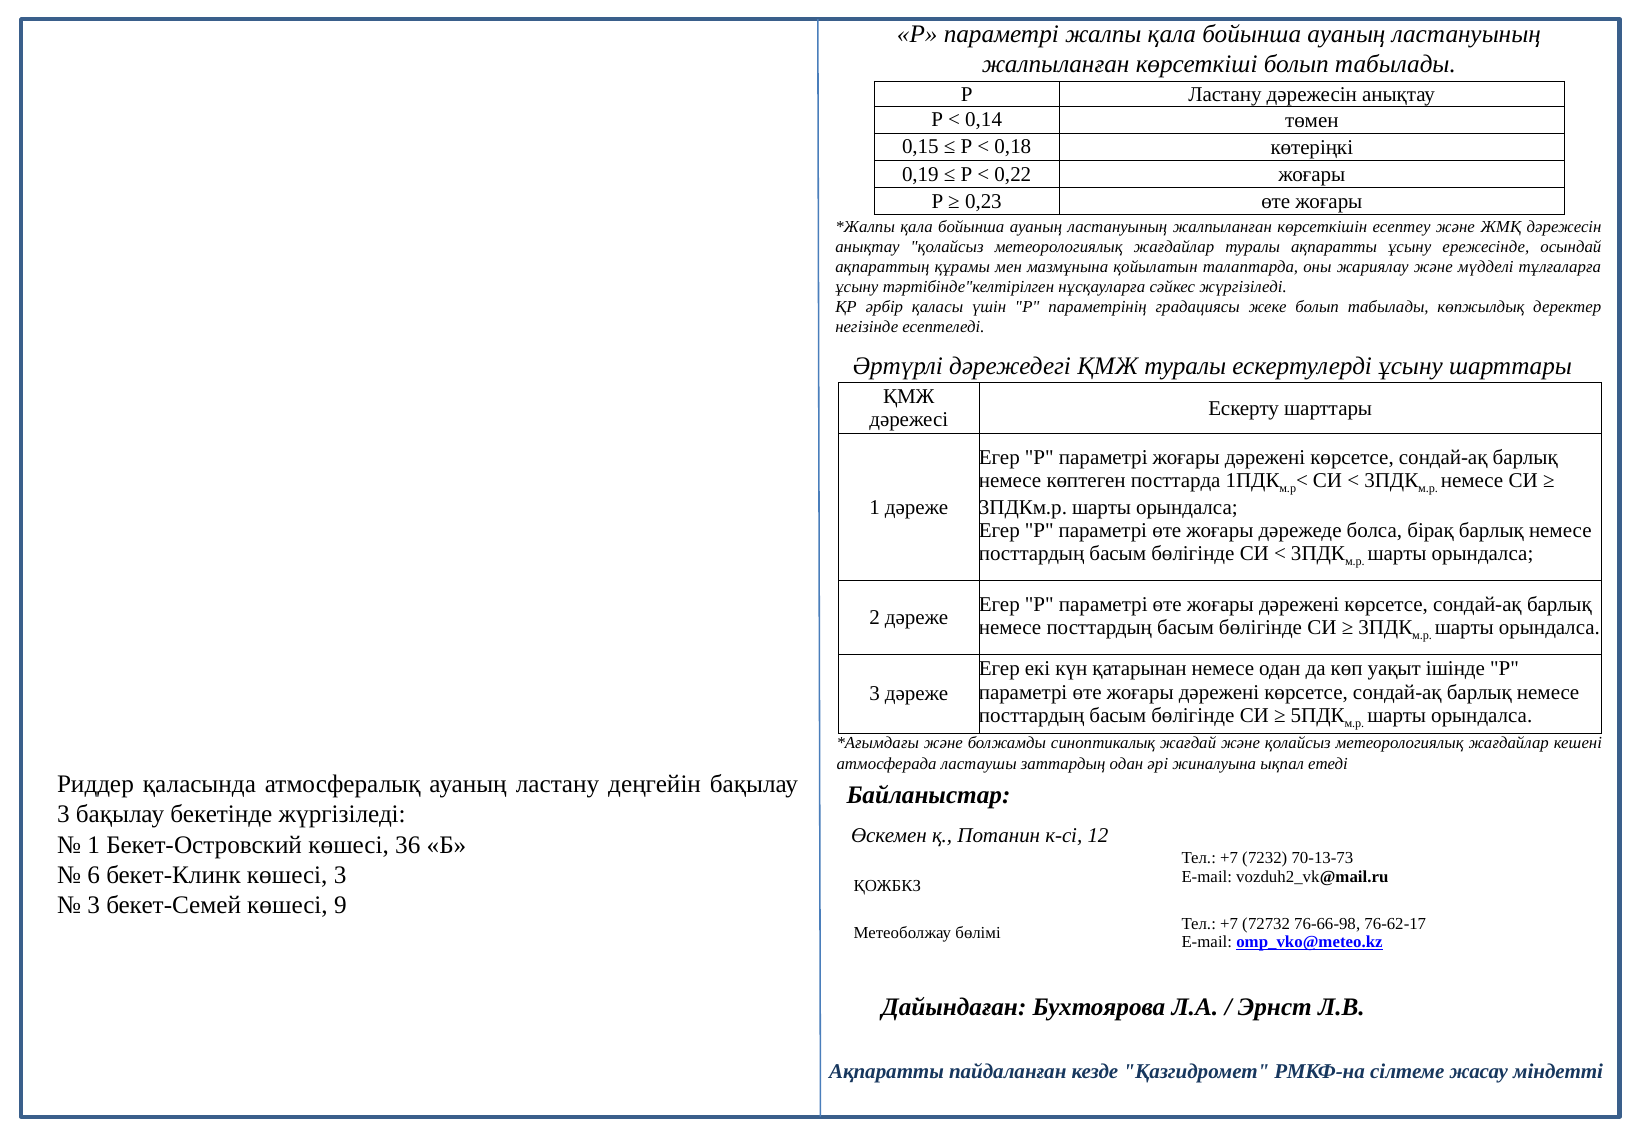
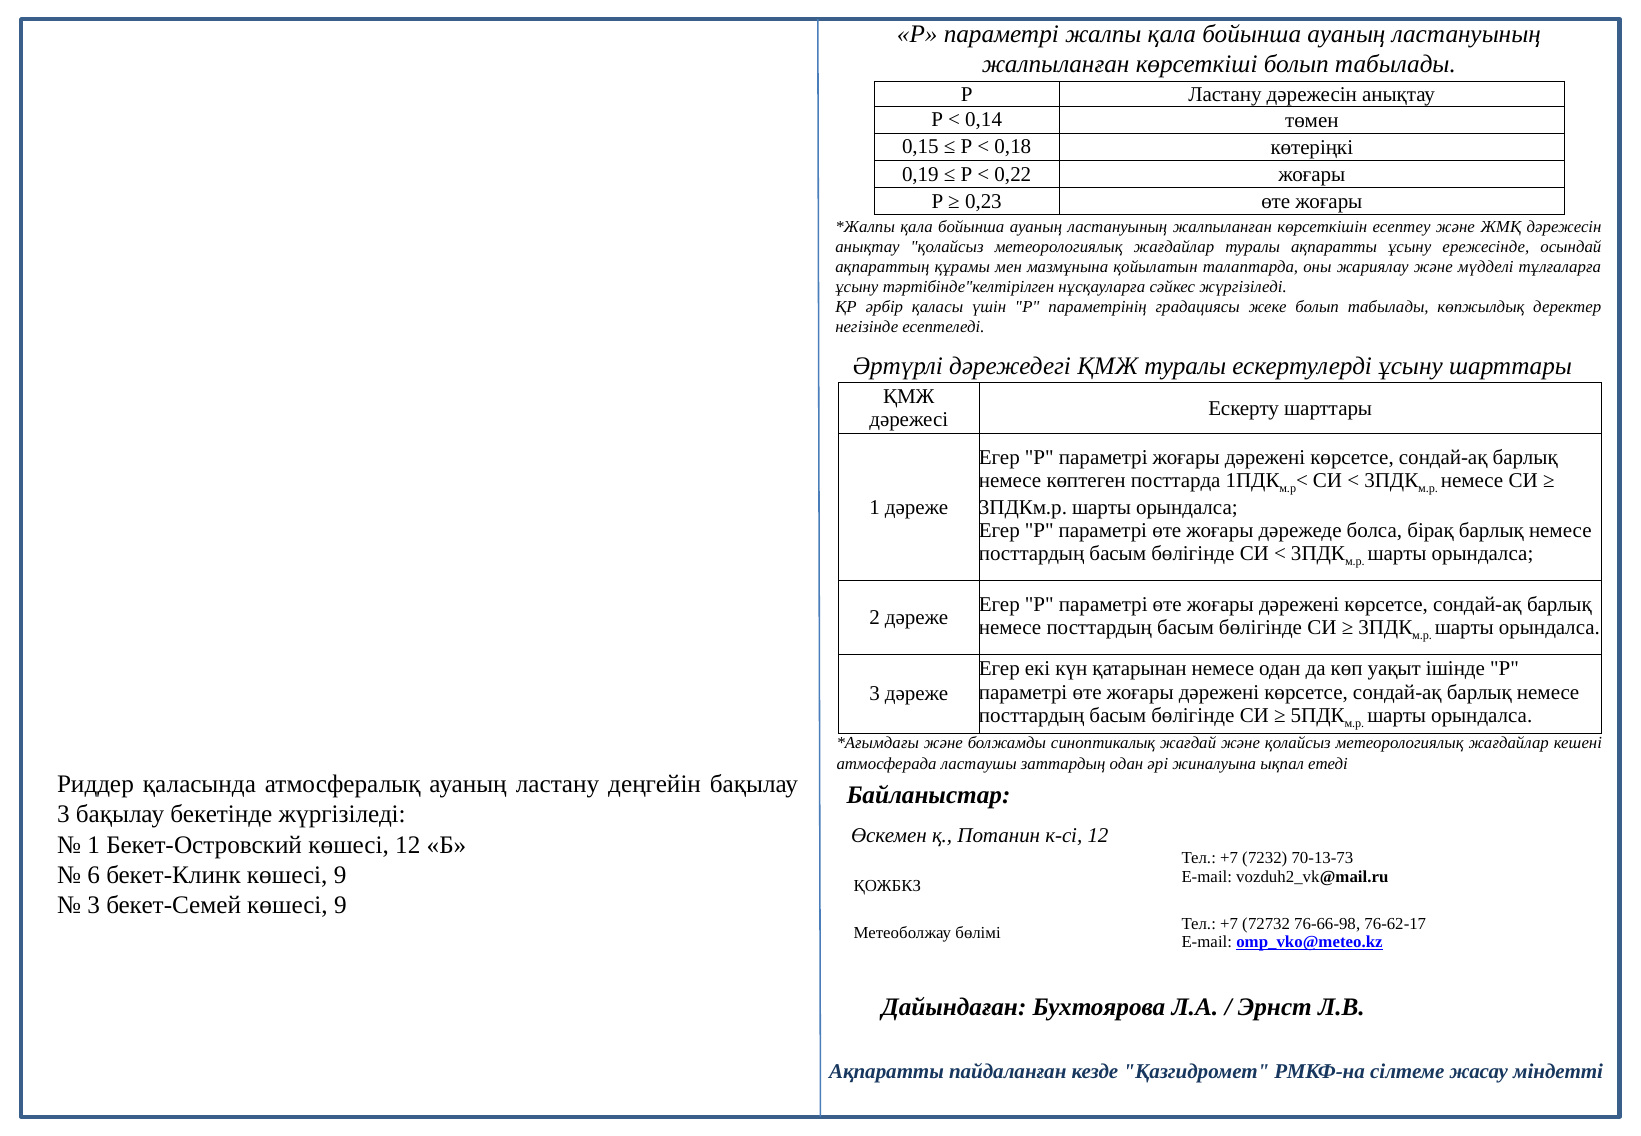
көшесі 36: 36 -> 12
бекет-Клинк көшесі 3: 3 -> 9
